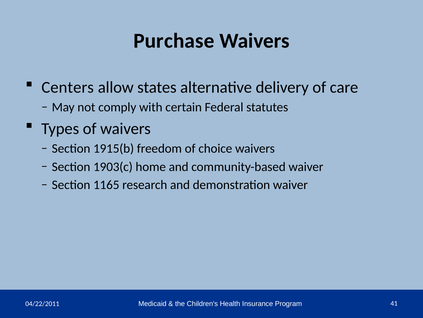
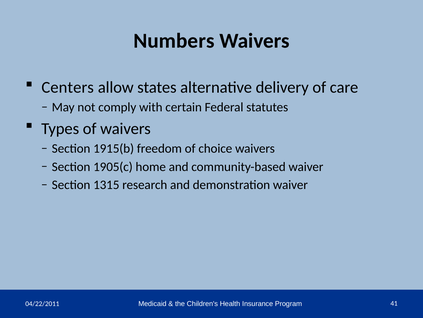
Purchase: Purchase -> Numbers
1903(c: 1903(c -> 1905(c
1165: 1165 -> 1315
